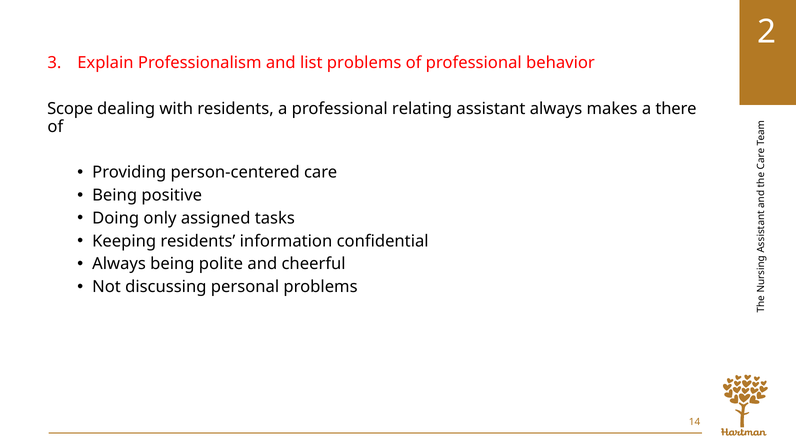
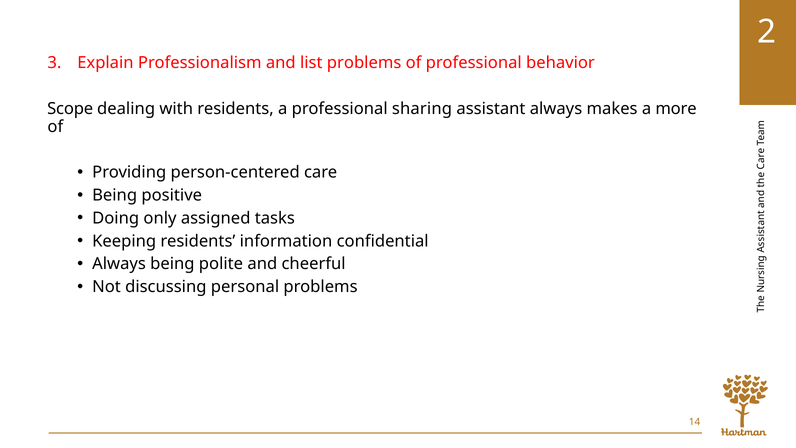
relating: relating -> sharing
there: there -> more
